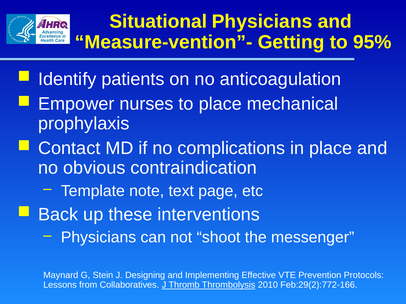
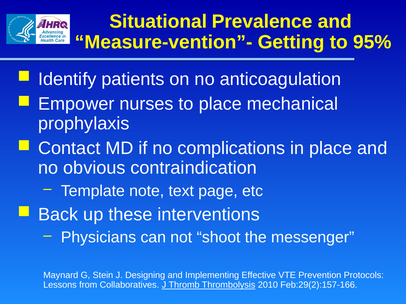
Situational Physicians: Physicians -> Prevalence
Feb:29(2):772-166: Feb:29(2):772-166 -> Feb:29(2):157-166
